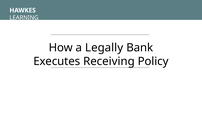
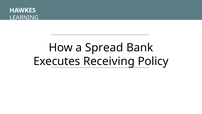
Legally: Legally -> Spread
